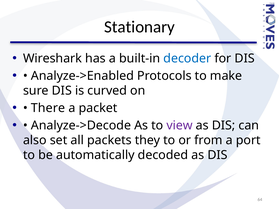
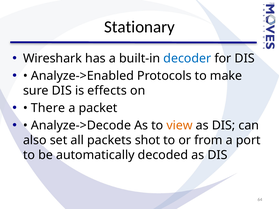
curved: curved -> effects
view colour: purple -> orange
they: they -> shot
